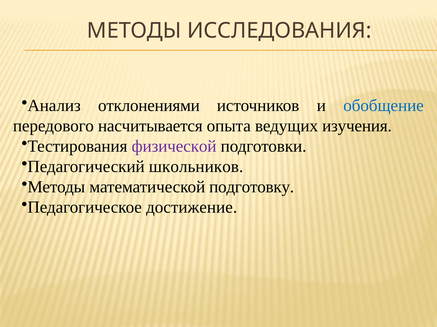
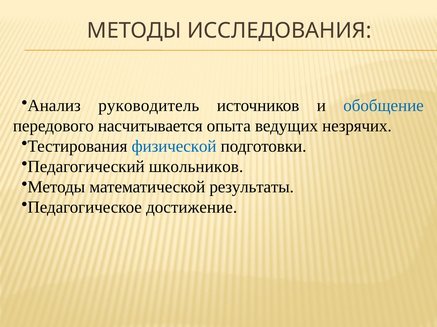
отклонениями: отклонениями -> руководитель
изучения: изучения -> незрячих
физической colour: purple -> blue
подготовку: подготовку -> результаты
